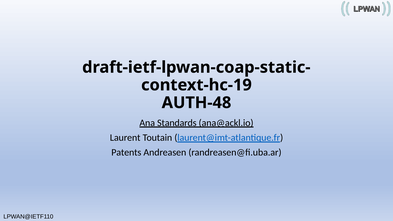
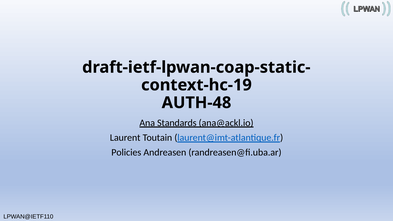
Patents: Patents -> Policies
